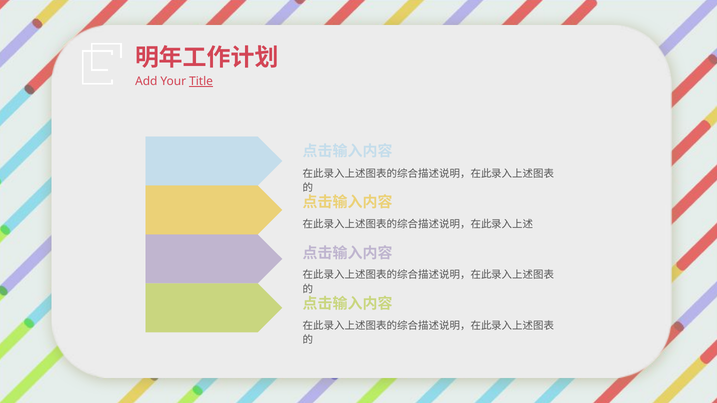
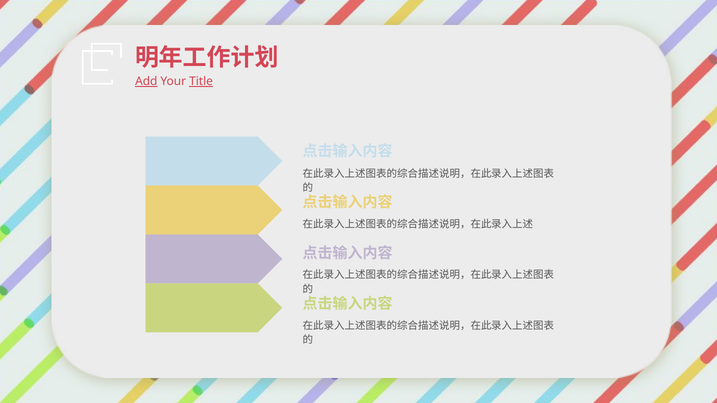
Add underline: none -> present
